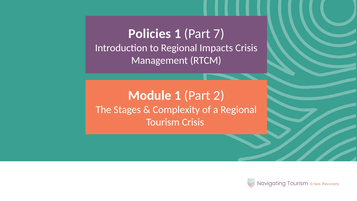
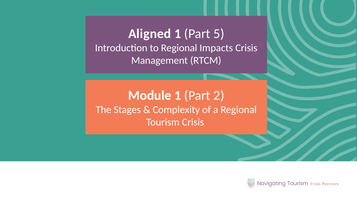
Policies: Policies -> Aligned
7: 7 -> 5
